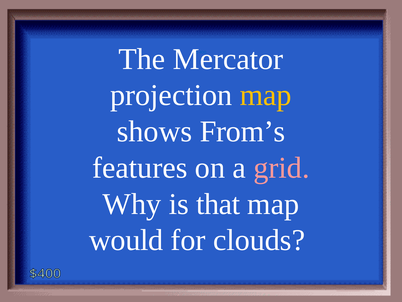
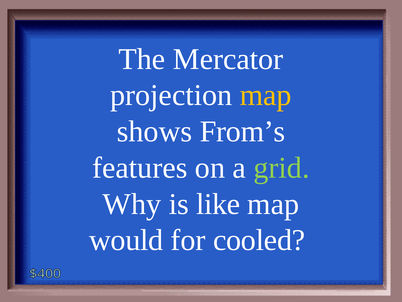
grid colour: pink -> light green
that: that -> like
clouds: clouds -> cooled
